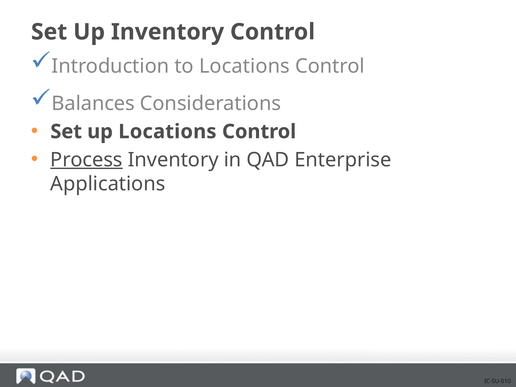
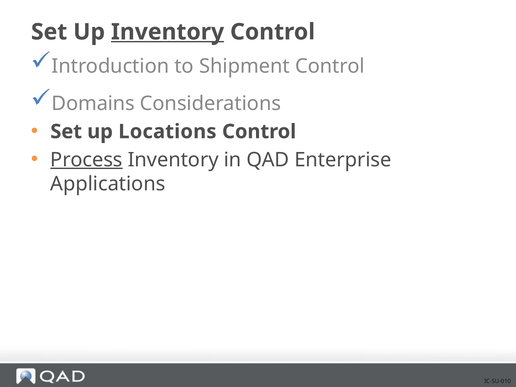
Inventory at (168, 32) underline: none -> present
to Locations: Locations -> Shipment
Balances: Balances -> Domains
